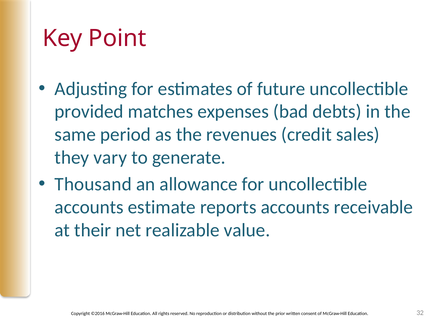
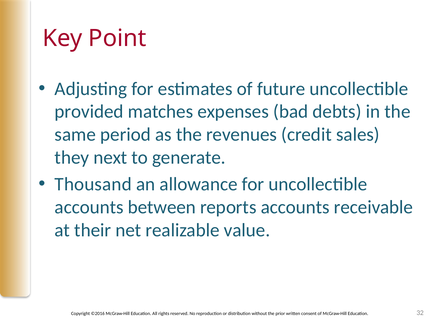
vary: vary -> next
estimate: estimate -> between
